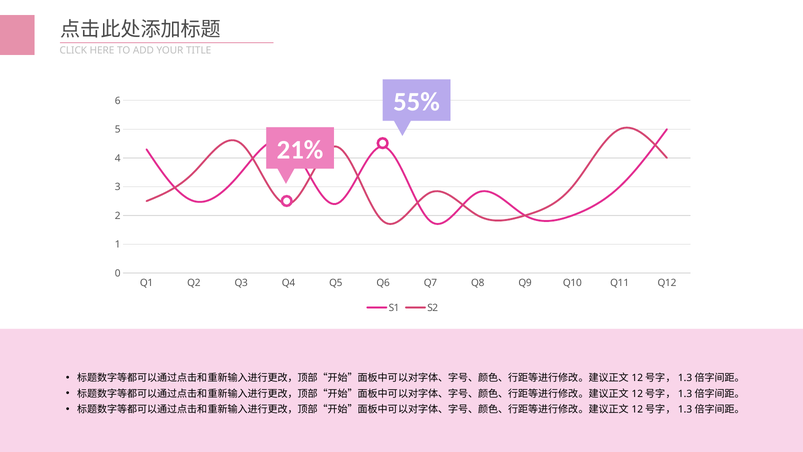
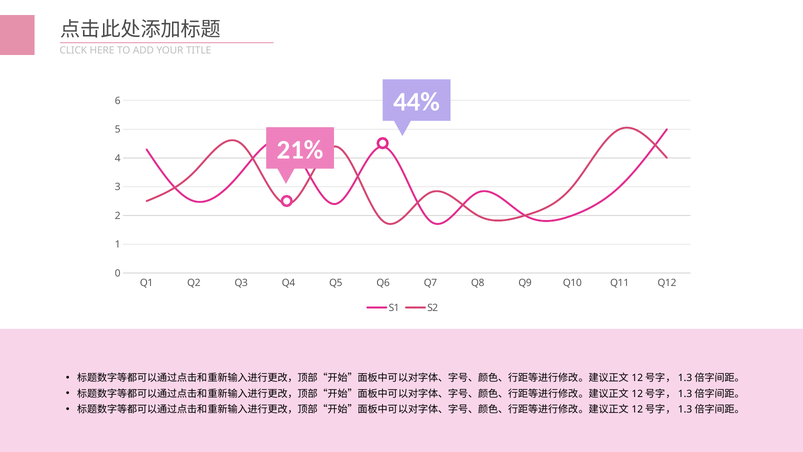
55%: 55% -> 44%
